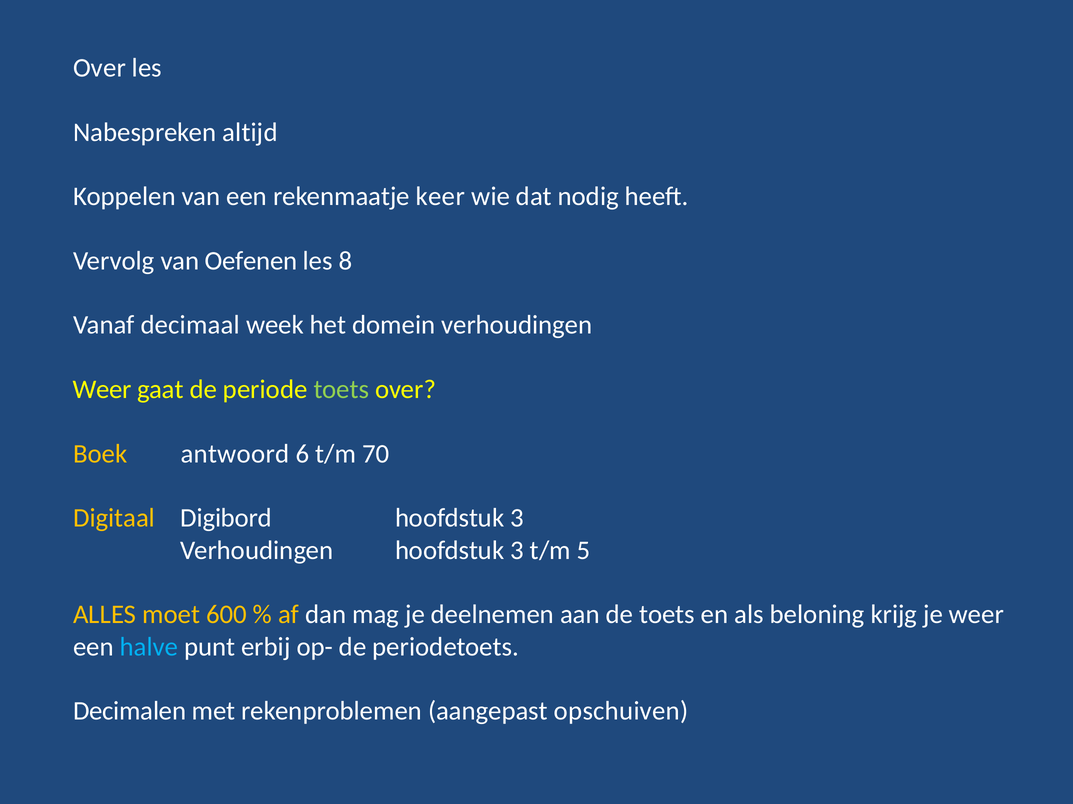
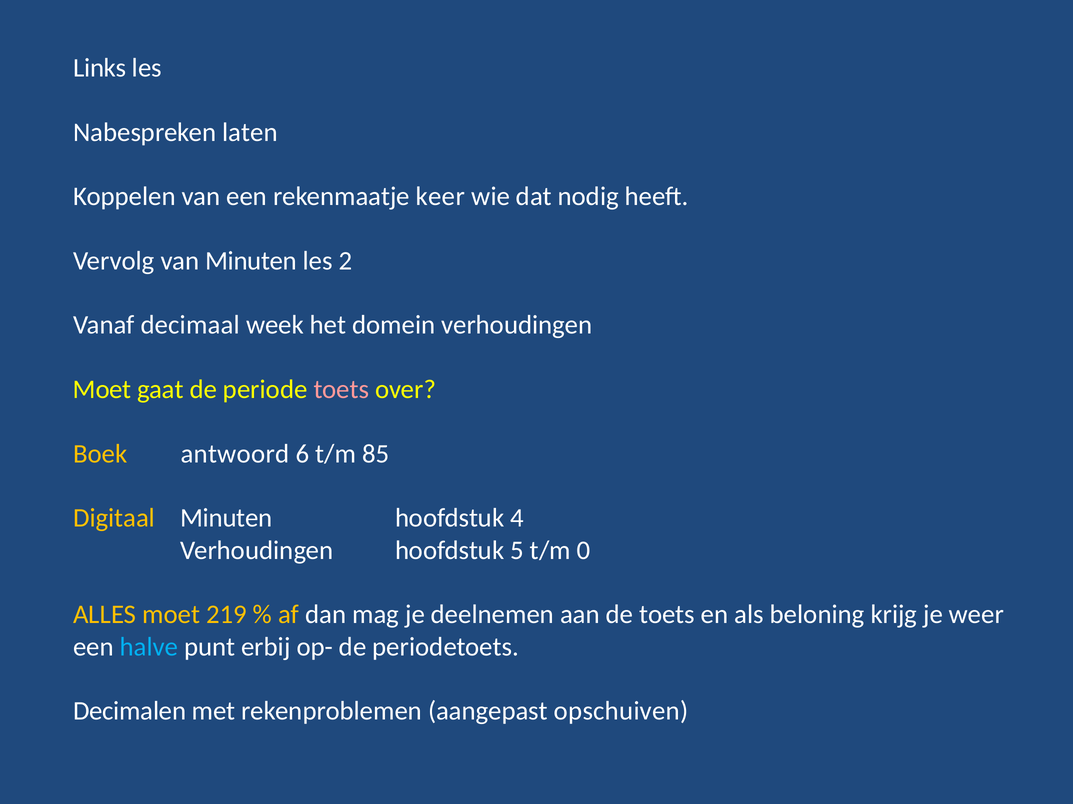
Over at (100, 68): Over -> Links
altijd: altijd -> laten
van Oefenen: Oefenen -> Minuten
8: 8 -> 2
Weer at (102, 390): Weer -> Moet
toets at (341, 390) colour: light green -> pink
70: 70 -> 85
Digitaal Digibord: Digibord -> Minuten
3 at (517, 519): 3 -> 4
Verhoudingen hoofdstuk 3: 3 -> 5
5: 5 -> 0
600: 600 -> 219
